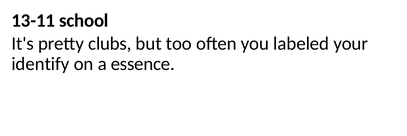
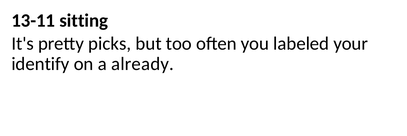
school: school -> sitting
clubs: clubs -> picks
essence: essence -> already
